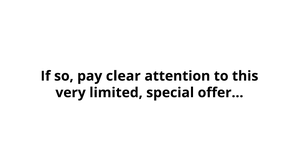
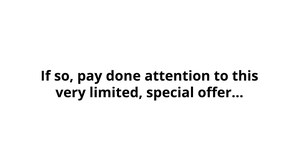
clear: clear -> done
